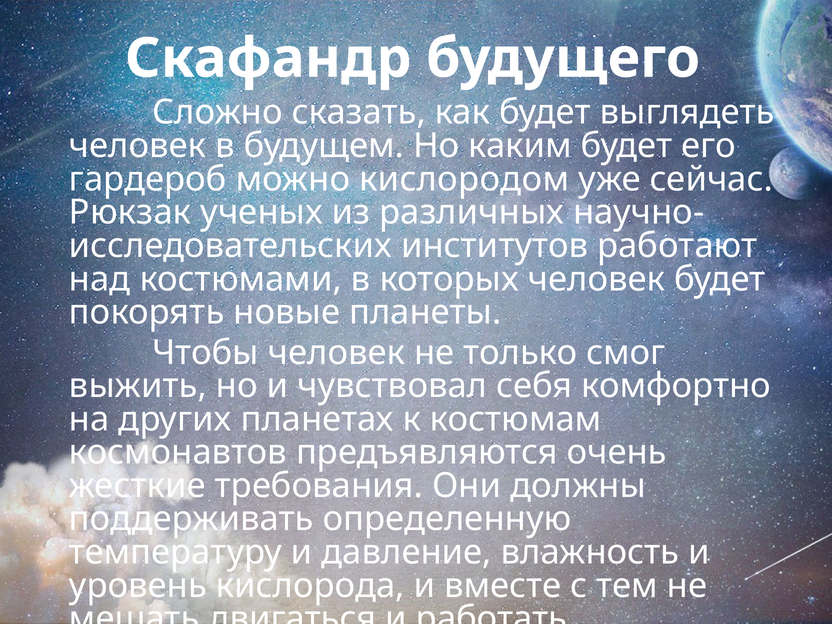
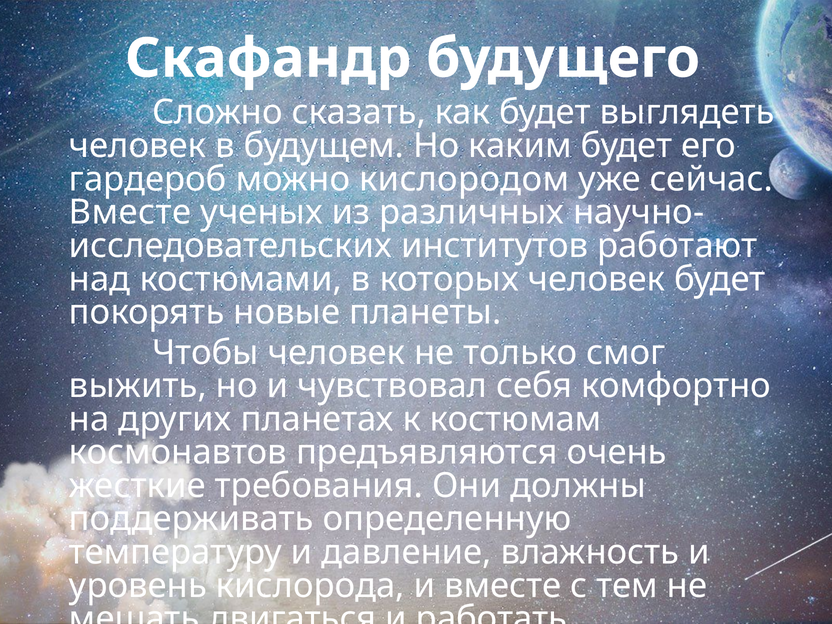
Рюкзак at (130, 213): Рюкзак -> Вместе
